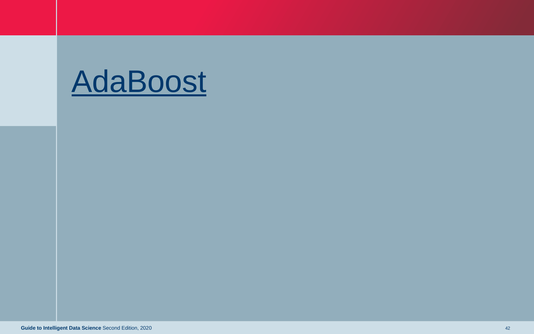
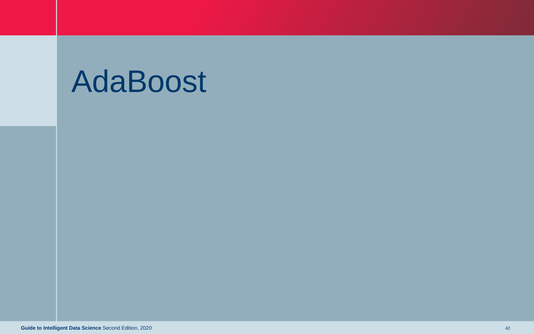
AdaBoost underline: present -> none
